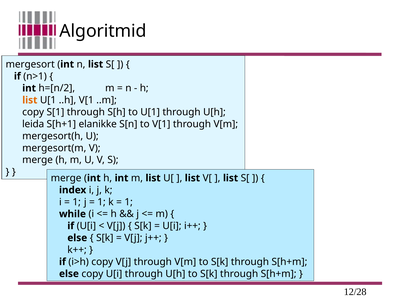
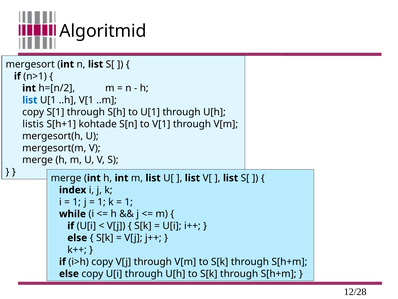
list at (30, 100) colour: orange -> blue
leida: leida -> listis
elanikke: elanikke -> kohtade
